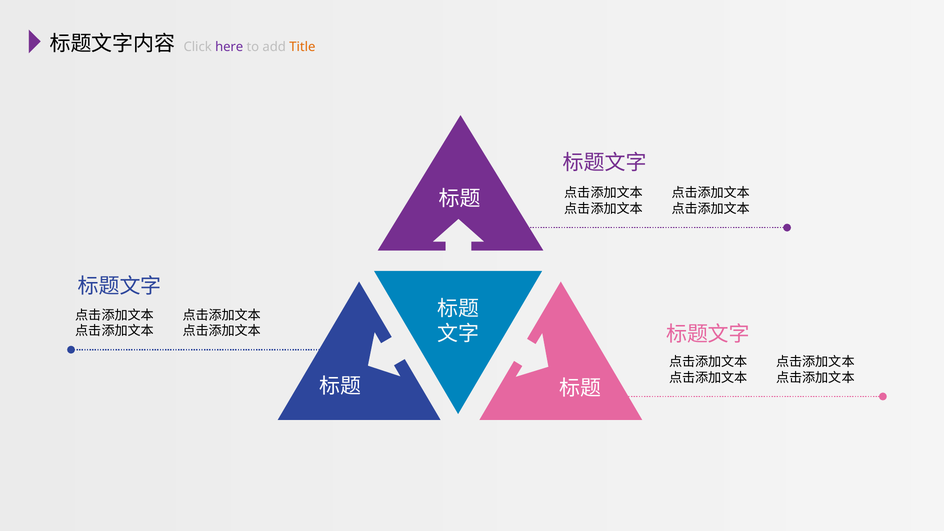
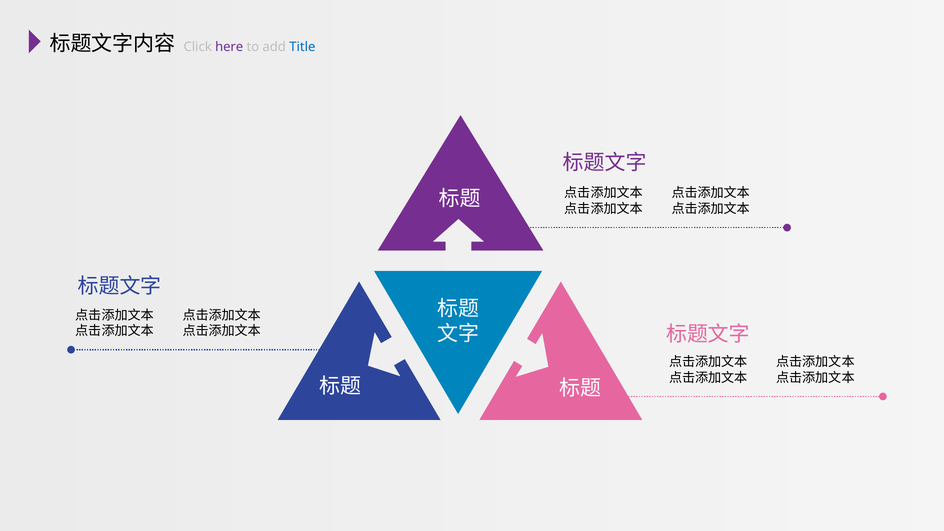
Title colour: orange -> blue
